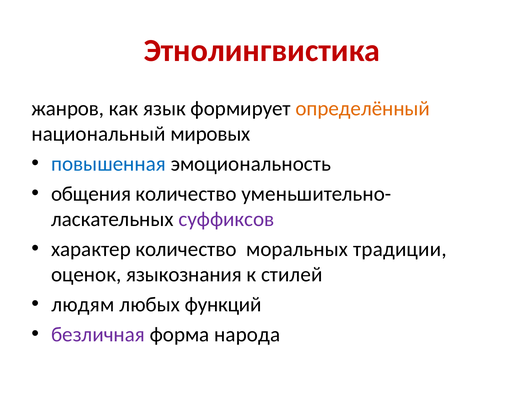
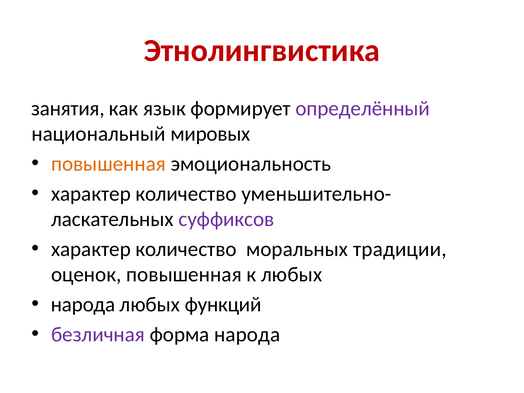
жанров: жанров -> занятия
определённый colour: orange -> purple
повышенная at (109, 164) colour: blue -> orange
общения at (91, 194): общения -> характер
оценок языкознания: языкознания -> повышенная
к стилей: стилей -> любых
людям at (83, 304): людям -> народа
